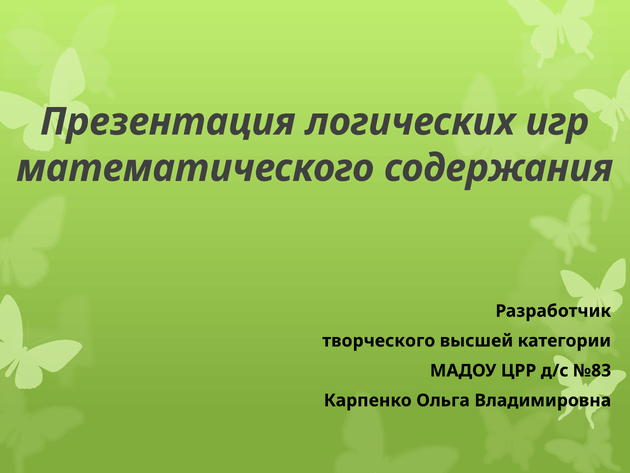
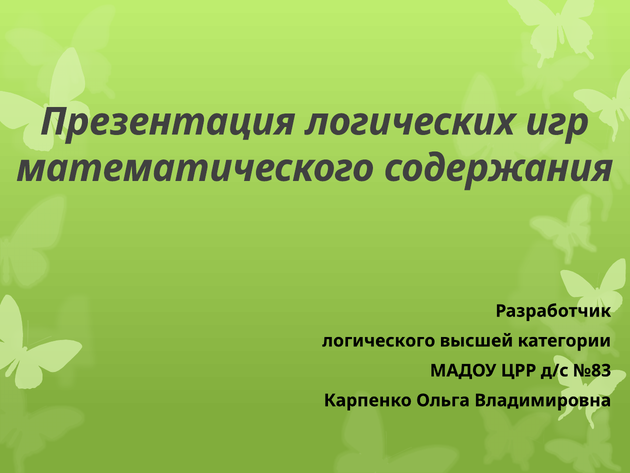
творческого: творческого -> логического
